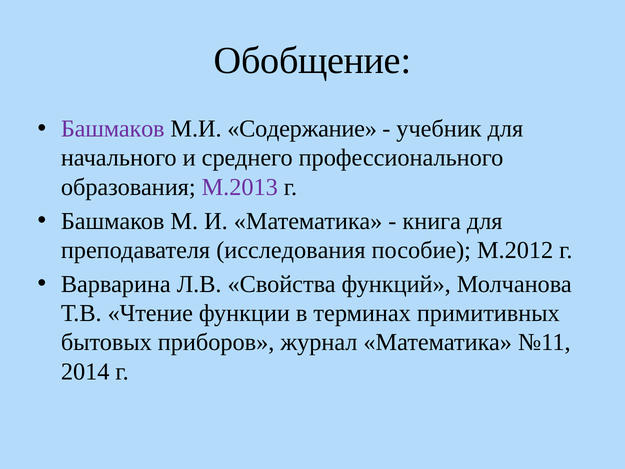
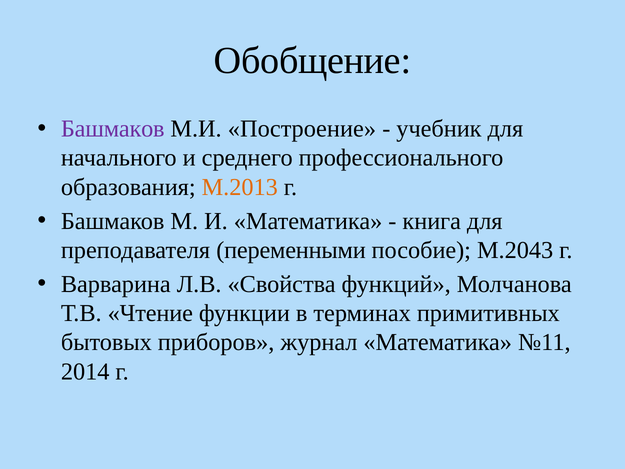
Содержание: Содержание -> Построение
М.2013 colour: purple -> orange
исследования: исследования -> переменными
М.2012: М.2012 -> М.2043
